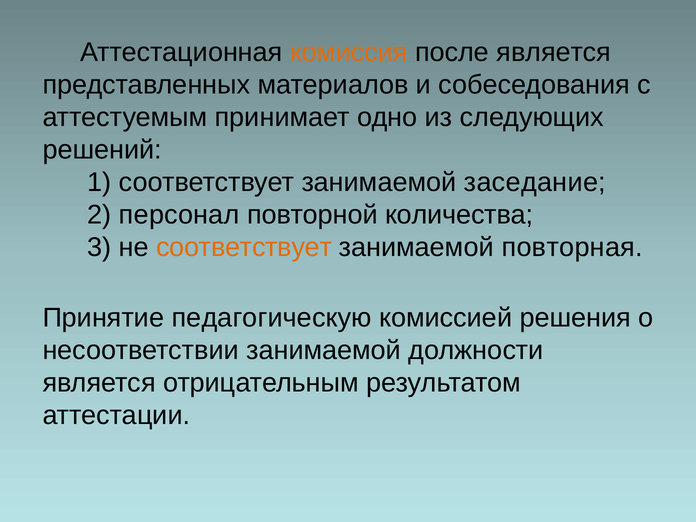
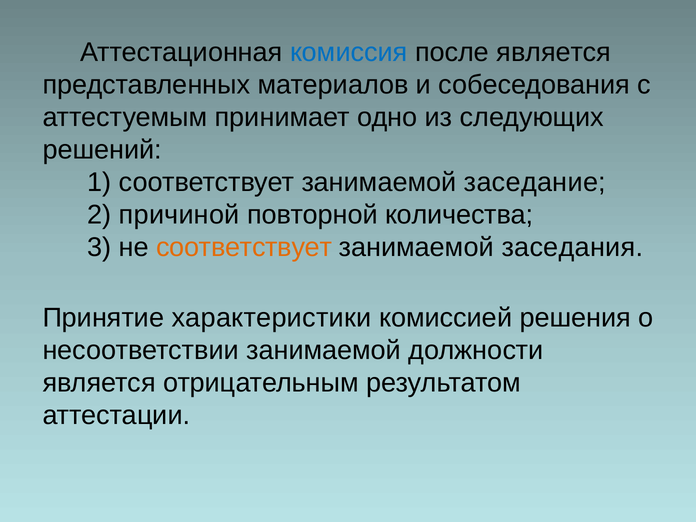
комиссия colour: orange -> blue
персонал: персонал -> причиной
повторная: повторная -> заседания
педагогическую: педагогическую -> характеристики
